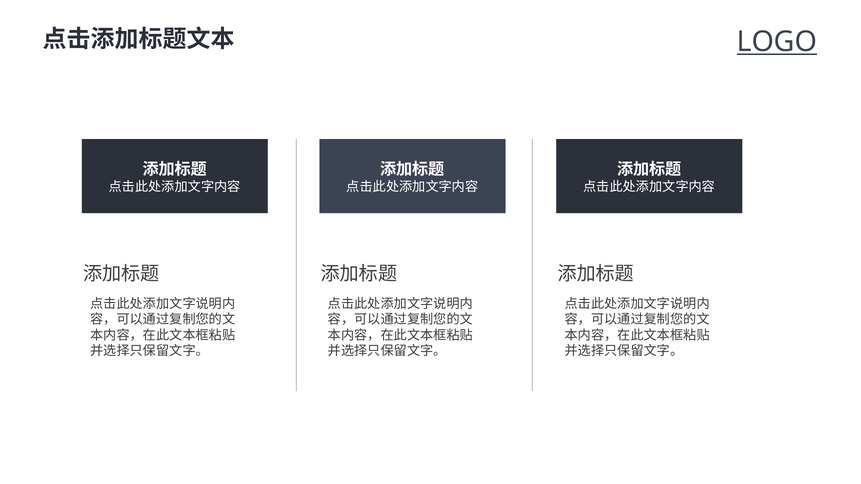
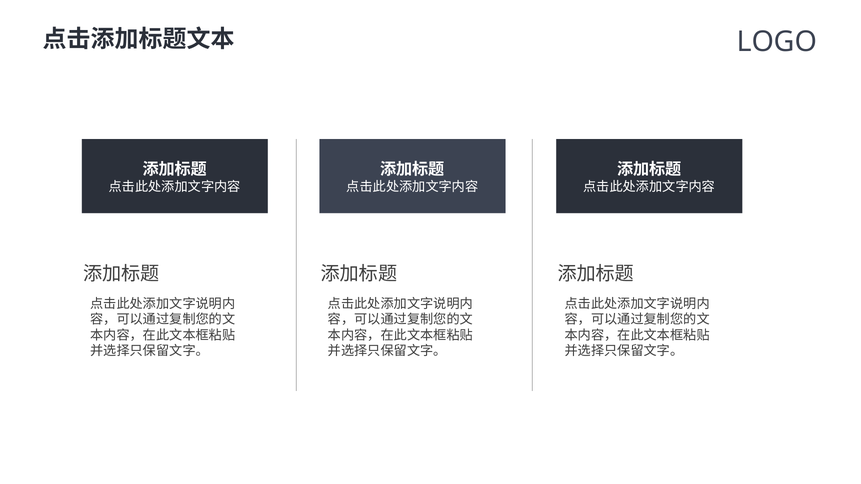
LOGO underline: present -> none
